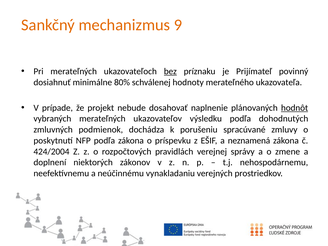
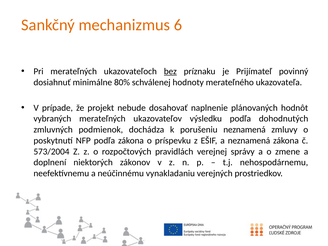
9: 9 -> 6
hodnôt underline: present -> none
porušeniu spracúvané: spracúvané -> neznamená
424/2004: 424/2004 -> 573/2004
